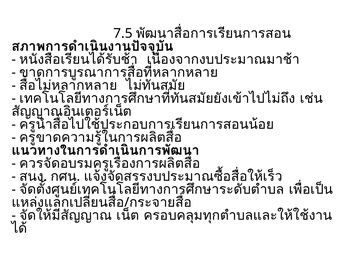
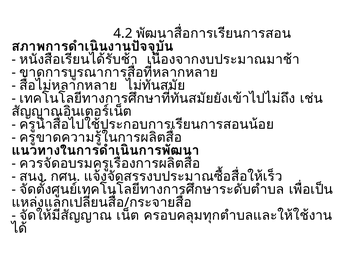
7.5: 7.5 -> 4.2
